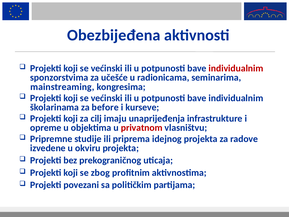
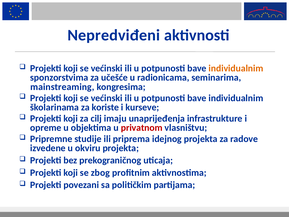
Obezbijeđena: Obezbijeđena -> Nepredviđeni
individualnim at (236, 68) colour: red -> orange
before: before -> koriste
